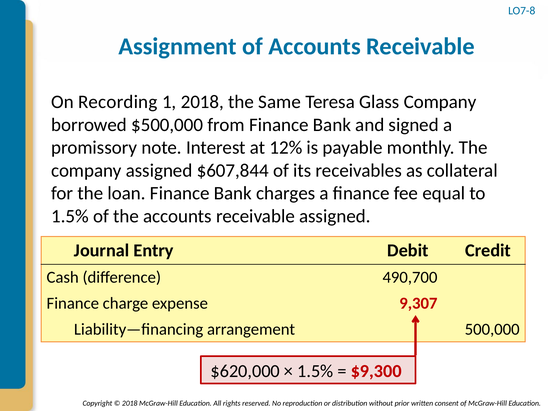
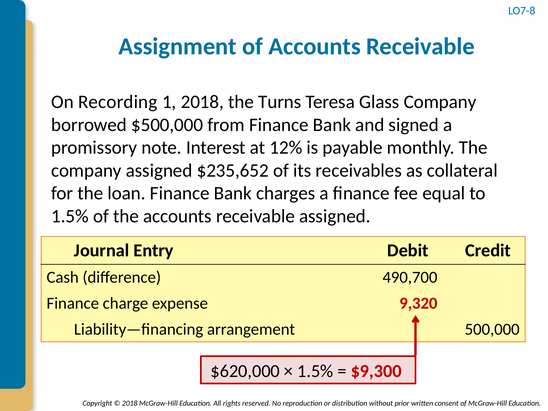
Same: Same -> Turns
$607,844: $607,844 -> $235,652
9,307: 9,307 -> 9,320
